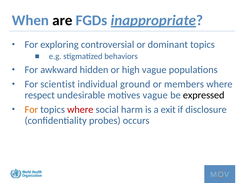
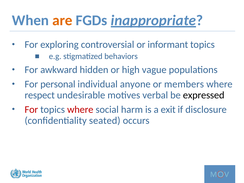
are colour: black -> orange
dominant: dominant -> informant
scientist: scientist -> personal
ground: ground -> anyone
motives vague: vague -> verbal
For at (31, 110) colour: orange -> red
probes: probes -> seated
